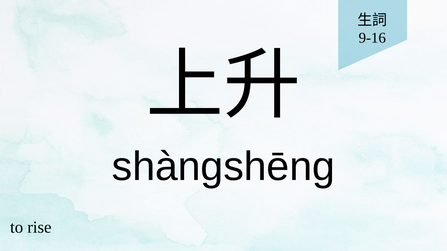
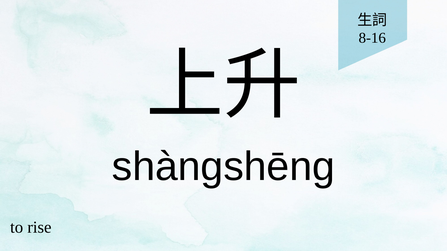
9-16: 9-16 -> 8-16
